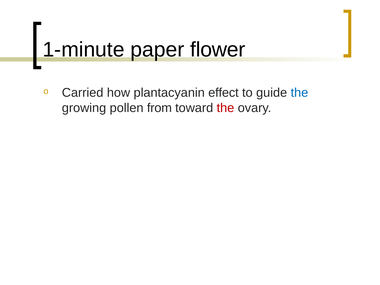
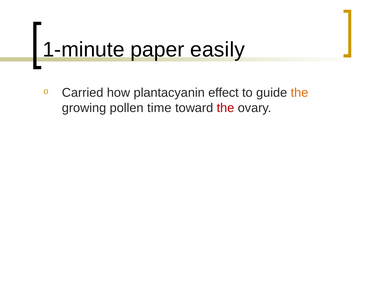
flower: flower -> easily
the at (299, 93) colour: blue -> orange
from: from -> time
